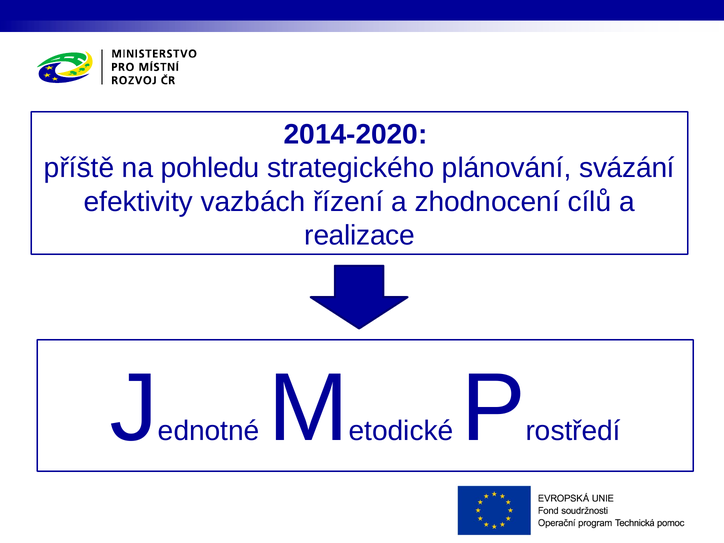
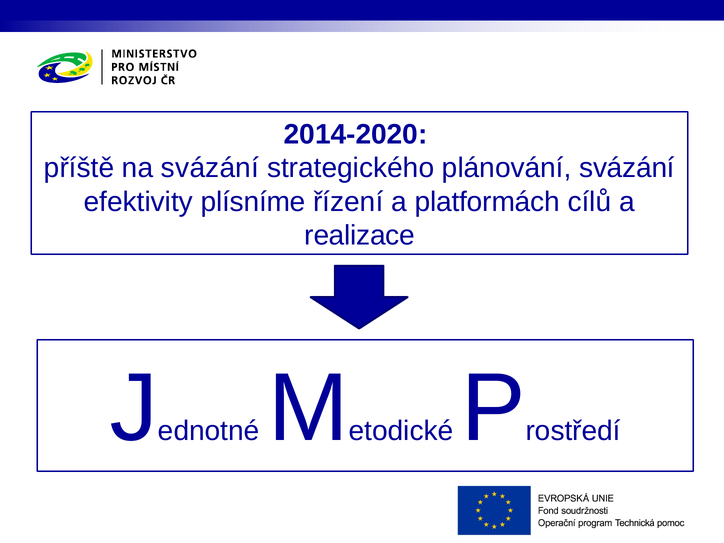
na pohledu: pohledu -> svázání
vazbách: vazbách -> plísníme
zhodnocení: zhodnocení -> platformách
